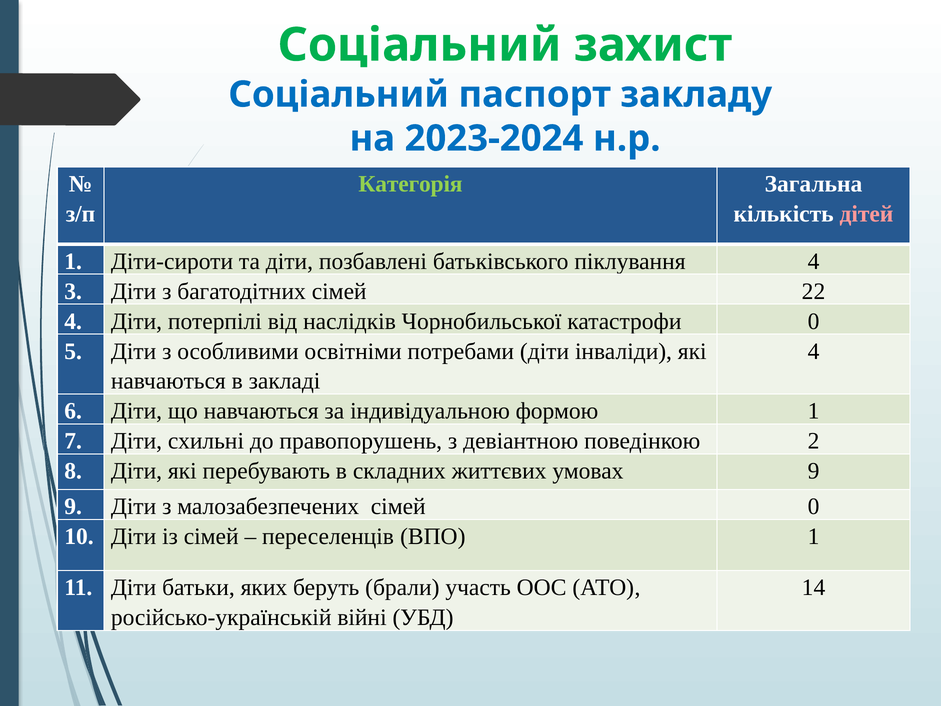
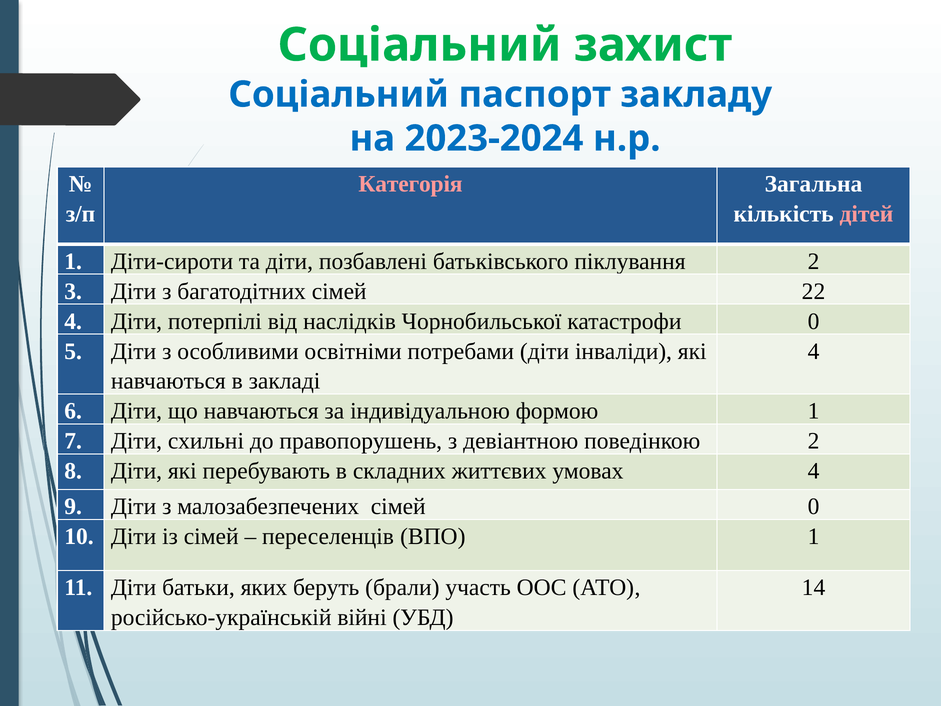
Категорія colour: light green -> pink
піклування 4: 4 -> 2
умовах 9: 9 -> 4
